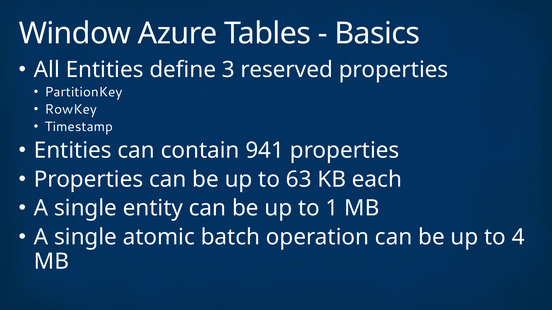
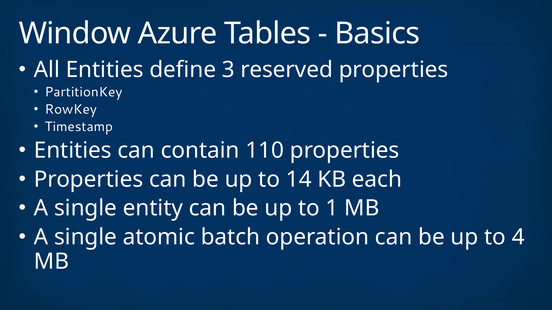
941: 941 -> 110
63: 63 -> 14
